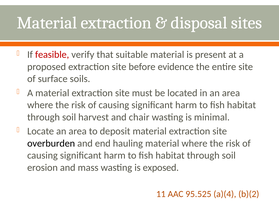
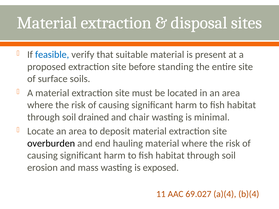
feasible colour: red -> blue
evidence: evidence -> standing
harvest: harvest -> drained
95.525: 95.525 -> 69.027
b)(2: b)(2 -> b)(4
